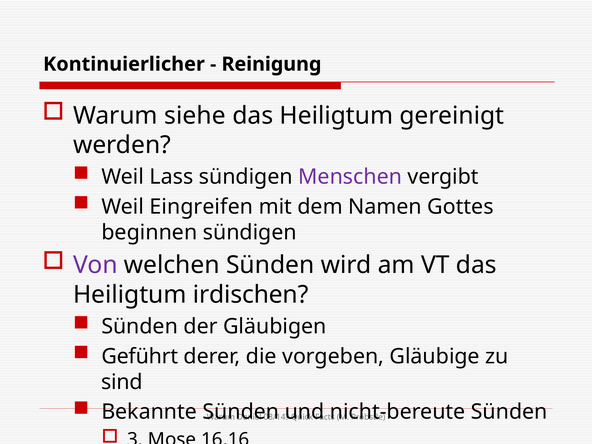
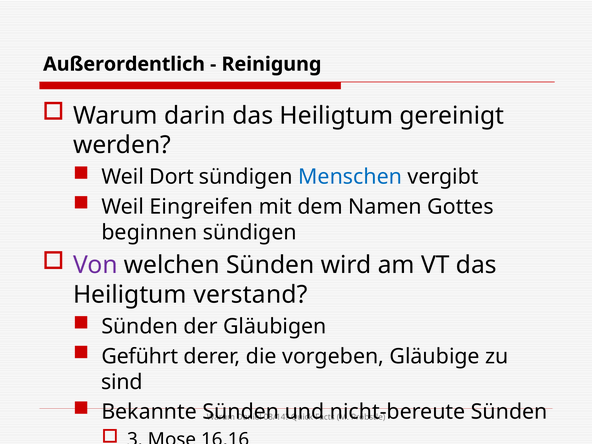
Kontinuierlicher: Kontinuierlicher -> Außerordentlich
siehe: siehe -> darin
Lass: Lass -> Dort
Menschen colour: purple -> blue
irdischen: irdischen -> verstand
